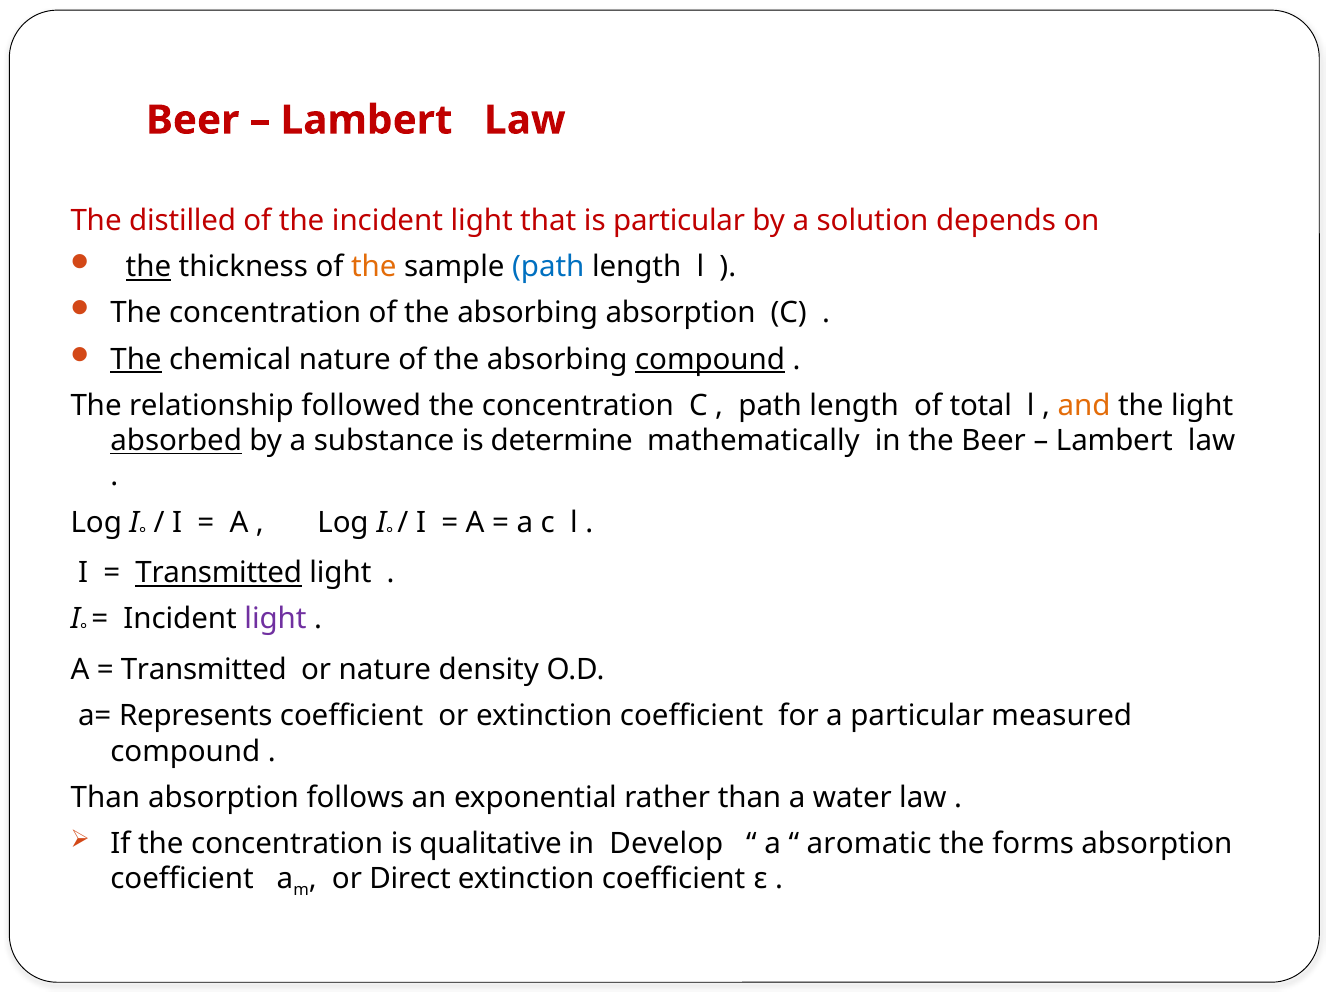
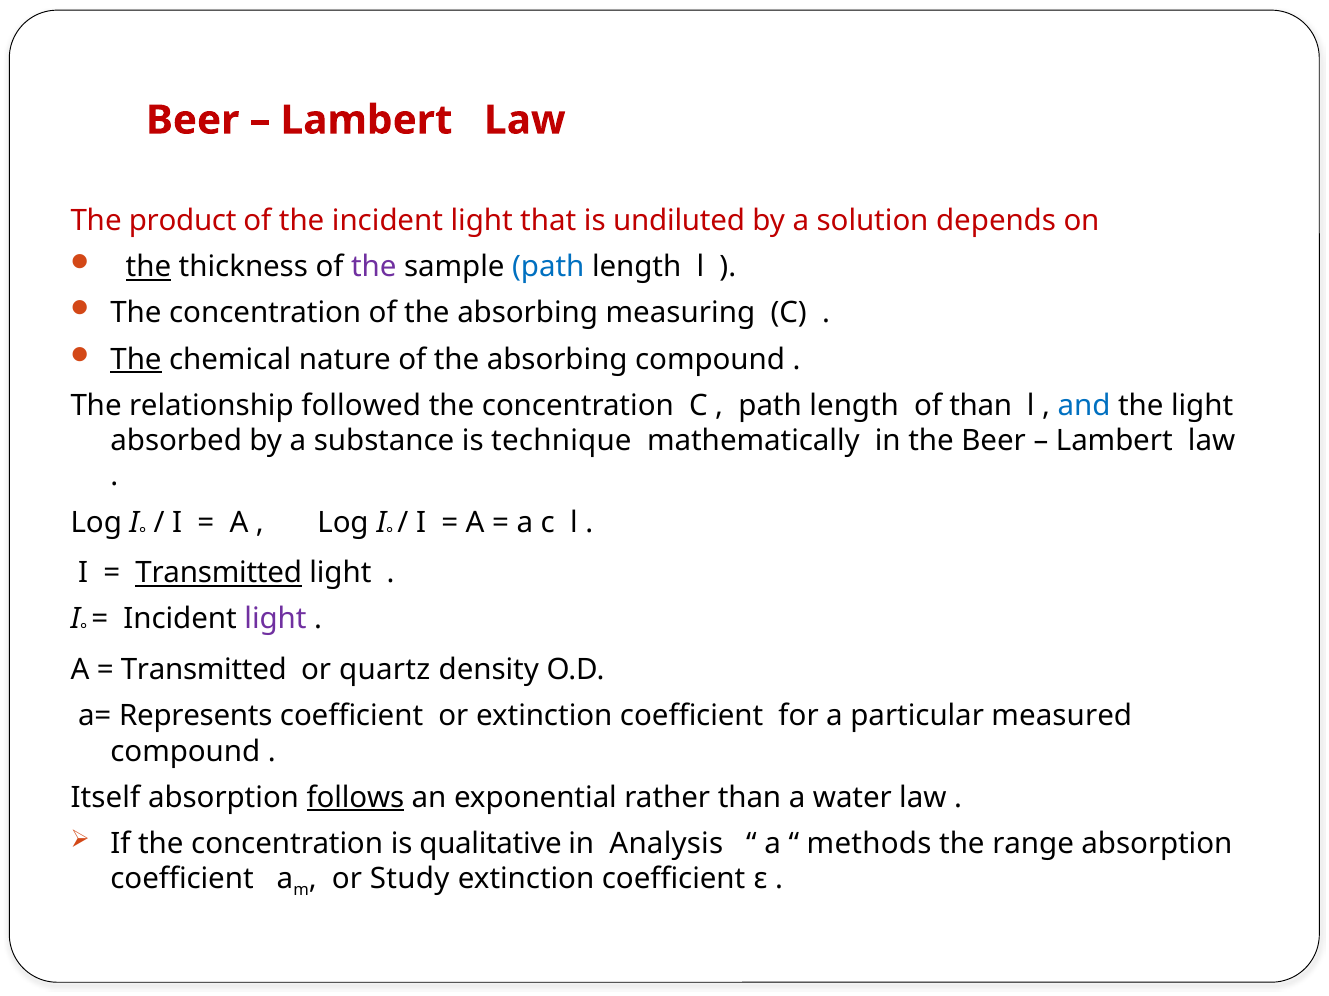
distilled: distilled -> product
is particular: particular -> undiluted
the at (374, 267) colour: orange -> purple
absorbing absorption: absorption -> measuring
compound at (710, 360) underline: present -> none
of total: total -> than
and colour: orange -> blue
absorbed underline: present -> none
determine: determine -> technique
or nature: nature -> quartz
Than at (105, 798): Than -> Itself
follows underline: none -> present
Develop: Develop -> Analysis
aromatic: aromatic -> methods
forms: forms -> range
Direct: Direct -> Study
